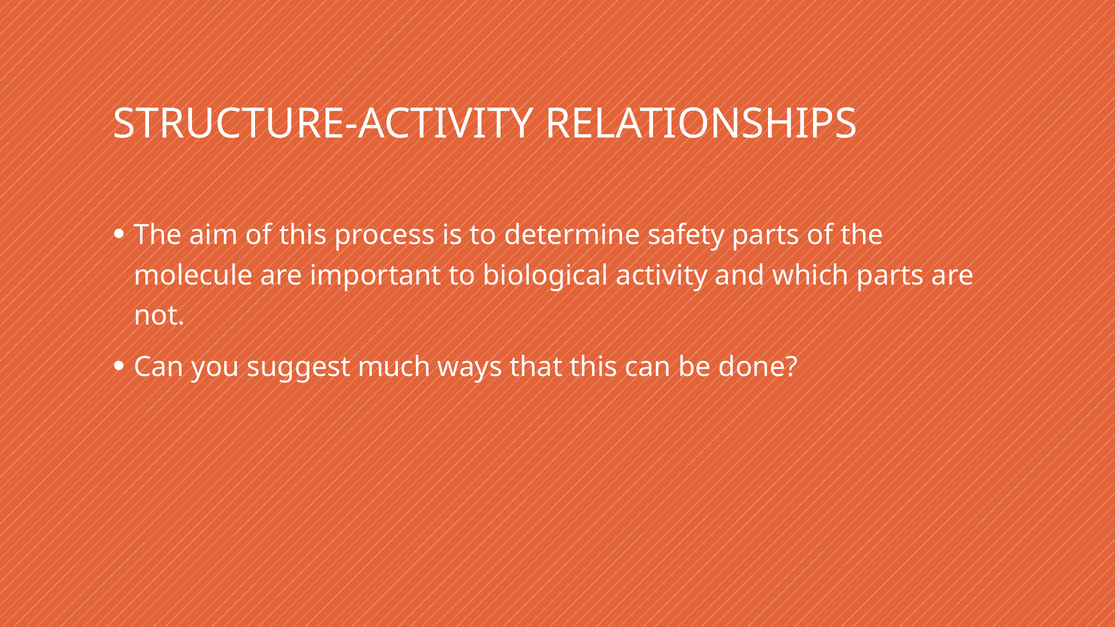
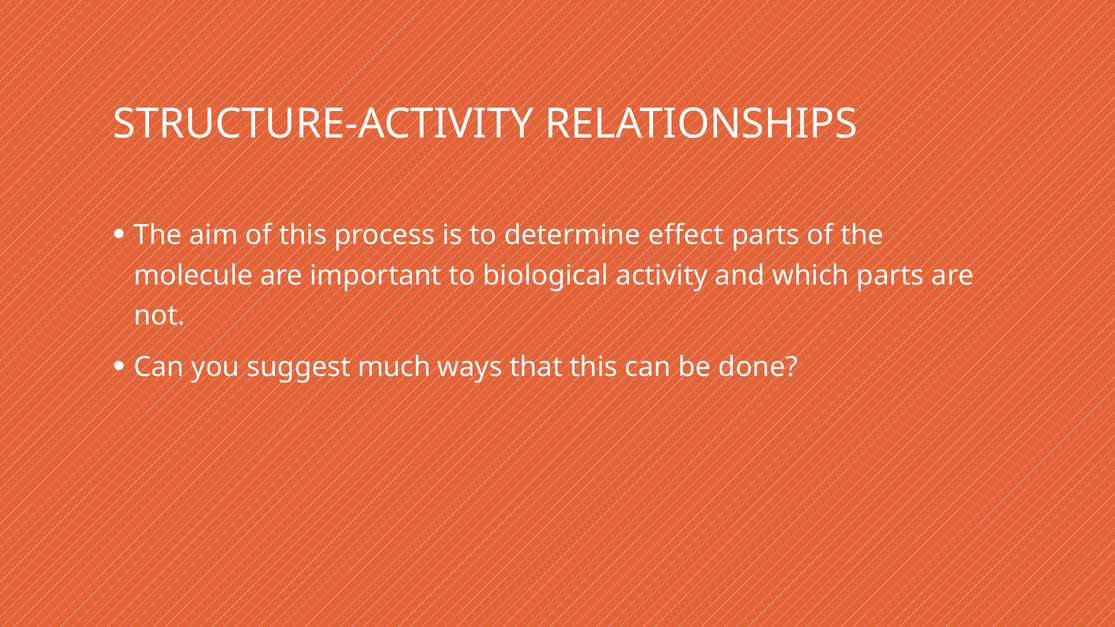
safety: safety -> effect
